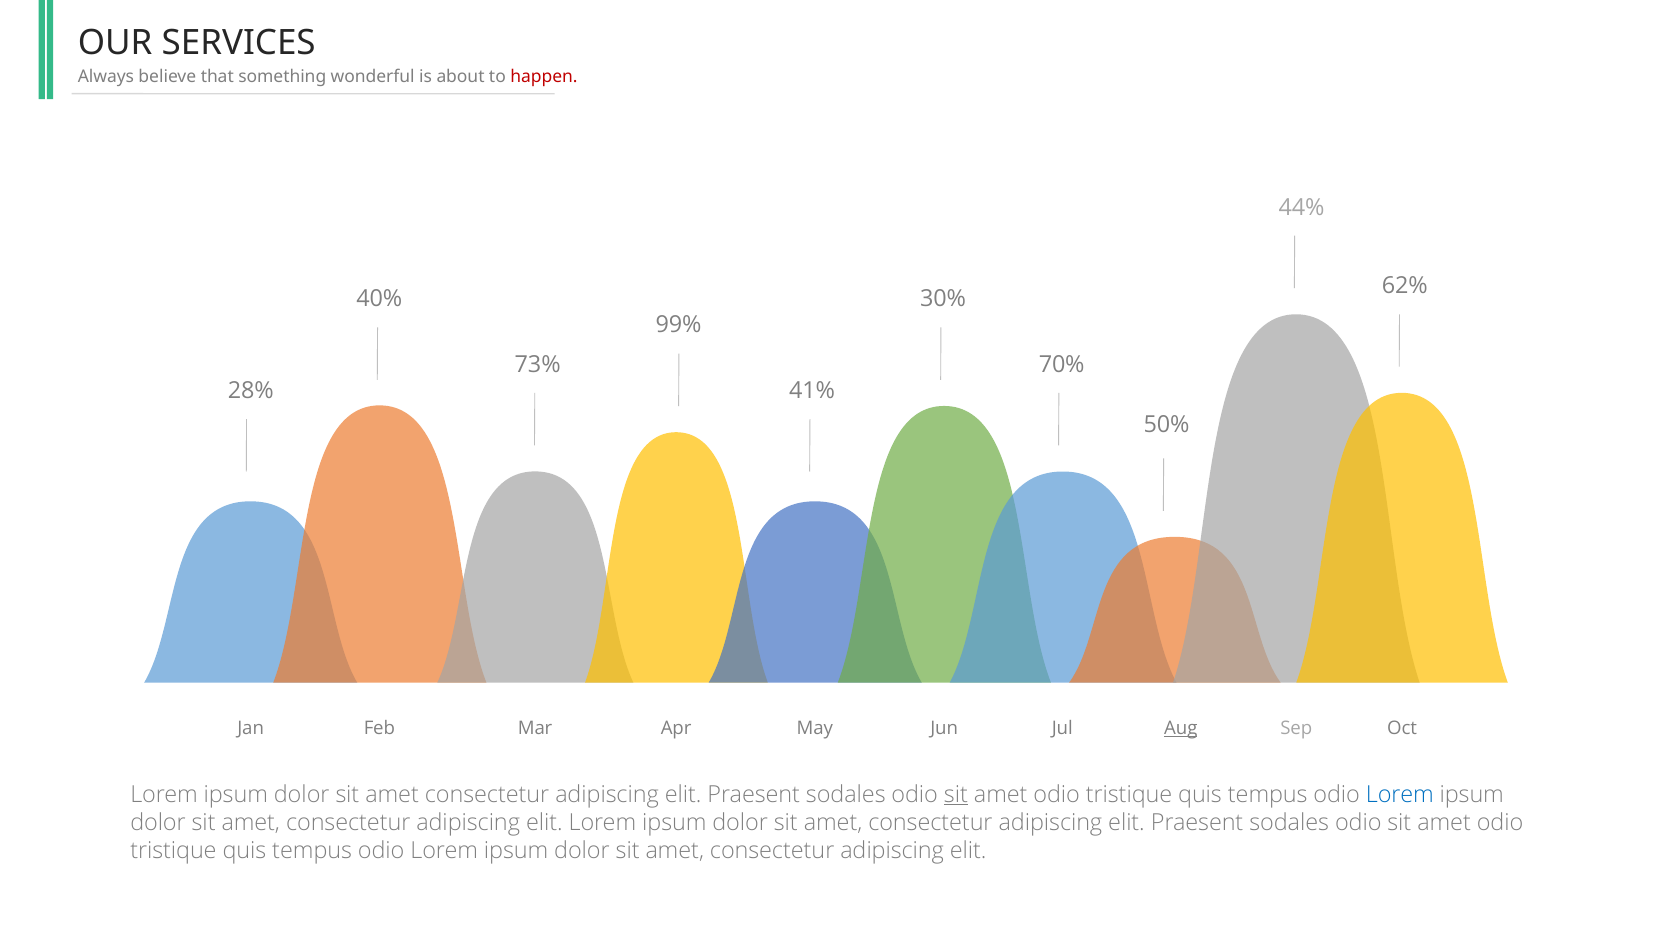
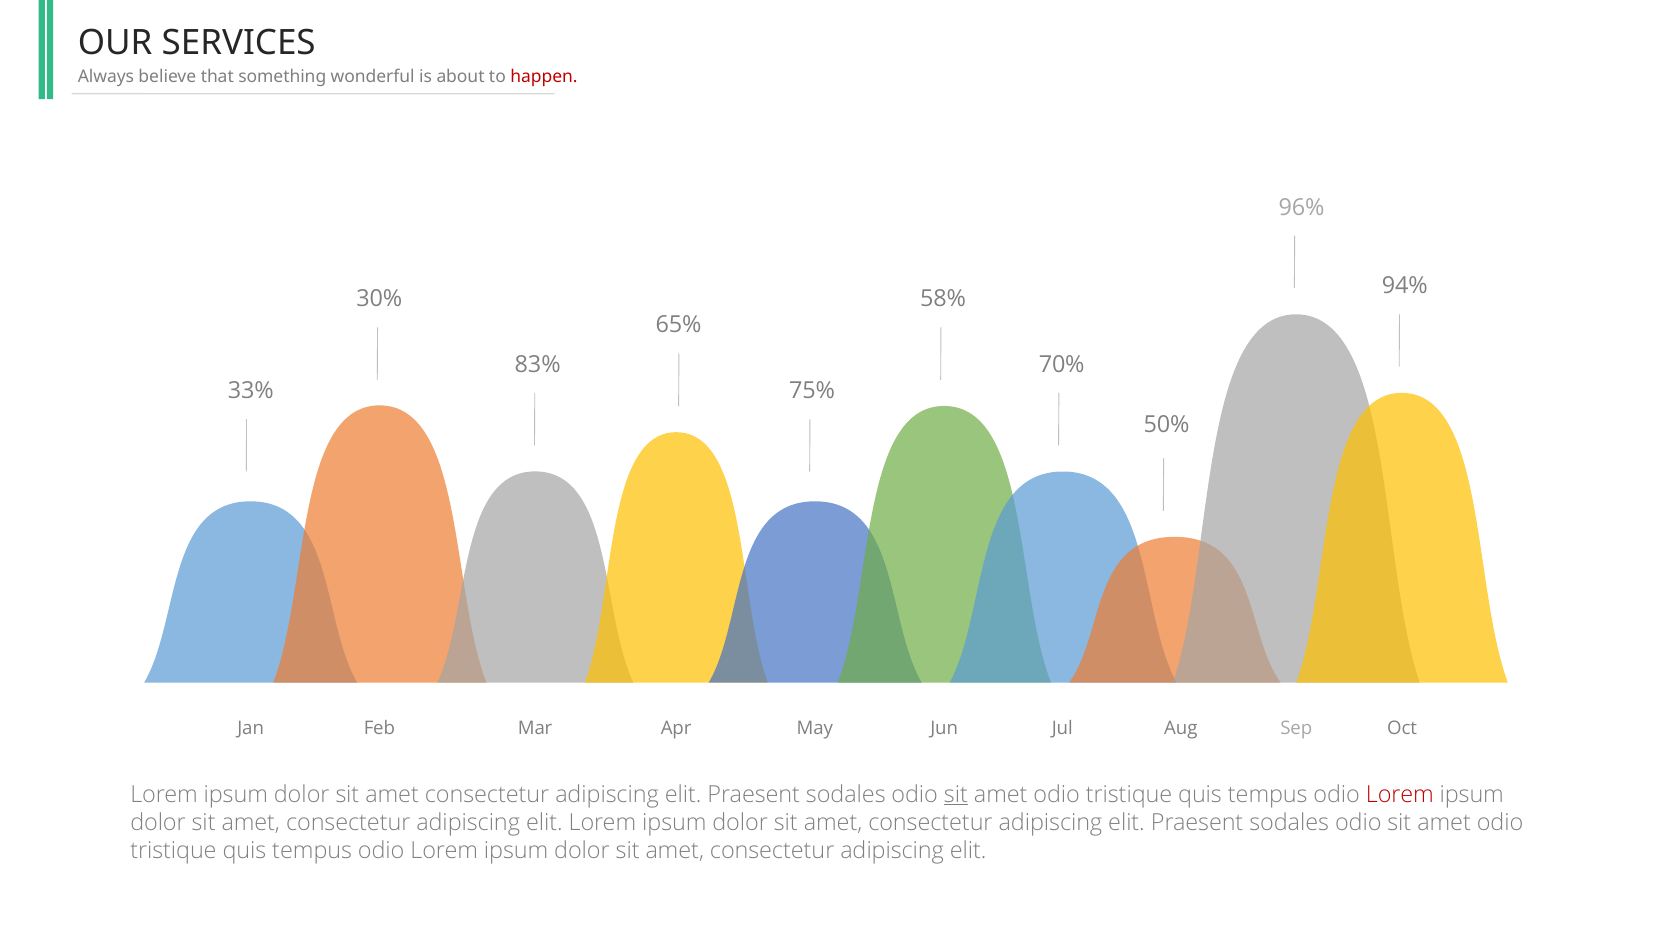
44%: 44% -> 96%
62%: 62% -> 94%
40%: 40% -> 30%
30%: 30% -> 58%
99%: 99% -> 65%
73%: 73% -> 83%
28%: 28% -> 33%
41%: 41% -> 75%
Aug underline: present -> none
Lorem at (1400, 795) colour: blue -> red
